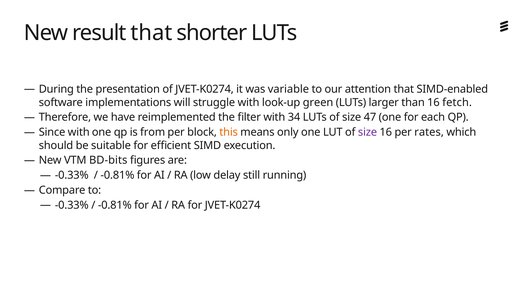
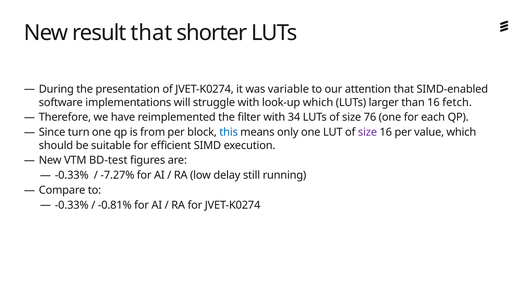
look-up green: green -> which
47: 47 -> 76
Since with: with -> turn
this colour: orange -> blue
rates: rates -> value
BD-bits: BD-bits -> BD-test
-0.81% at (117, 175): -0.81% -> -7.27%
